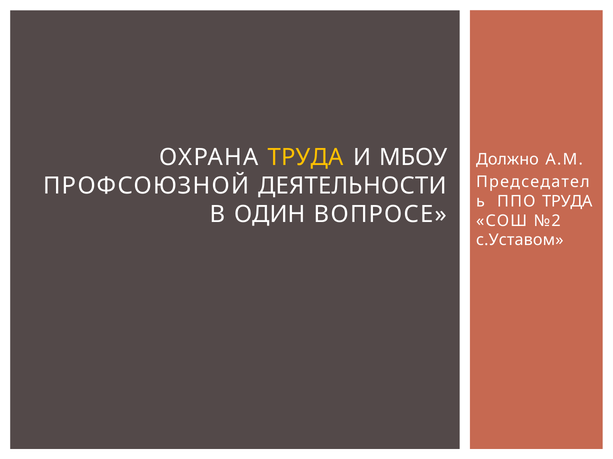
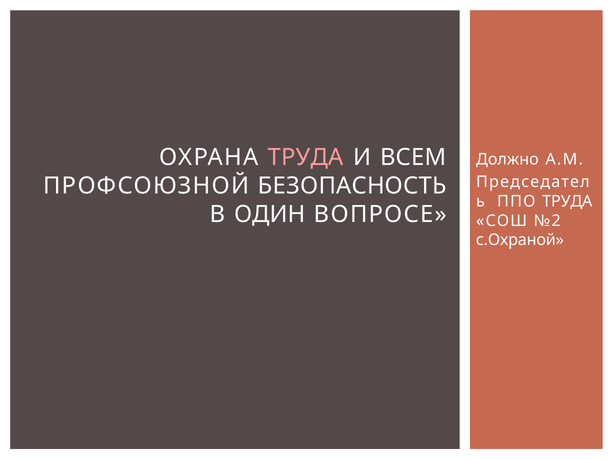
ТРУДА at (306, 158) colour: yellow -> pink
МБОУ: МБОУ -> ВСЕМ
ДЕЯТЕЛЬНОСТИ: ДЕЯТЕЛЬНОСТИ -> БЕЗОПАСНОСТЬ
с.Уставом: с.Уставом -> с.Охраной
